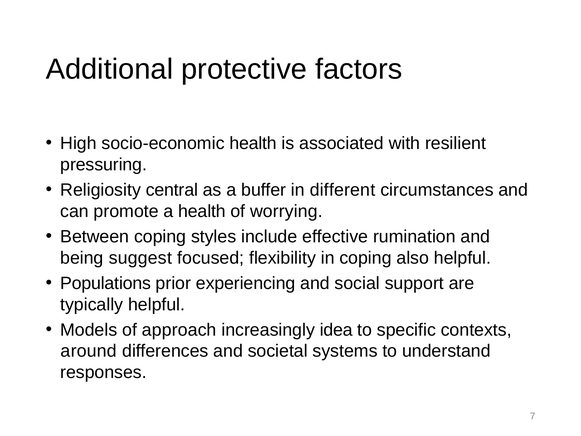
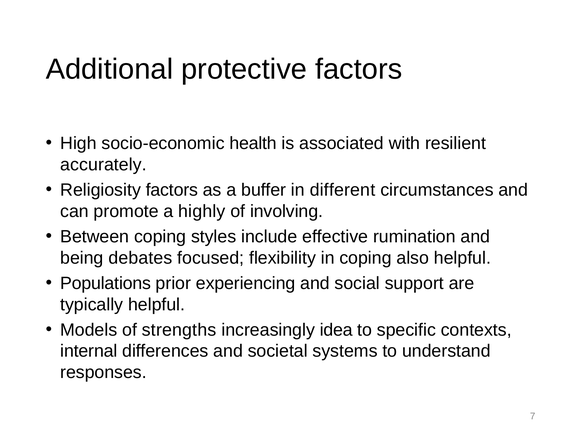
pressuring: pressuring -> accurately
Religiosity central: central -> factors
a health: health -> highly
worrying: worrying -> involving
suggest: suggest -> debates
approach: approach -> strengths
around: around -> internal
